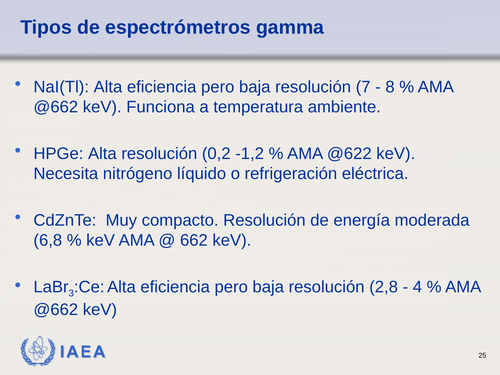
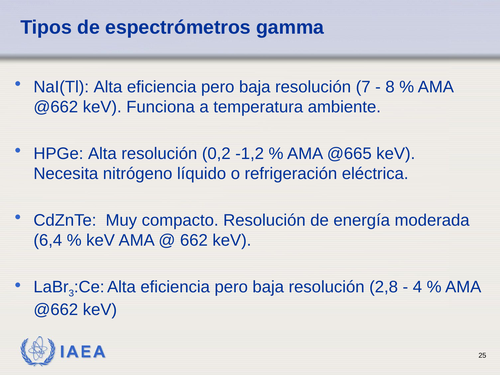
@622: @622 -> @665
6,8: 6,8 -> 6,4
